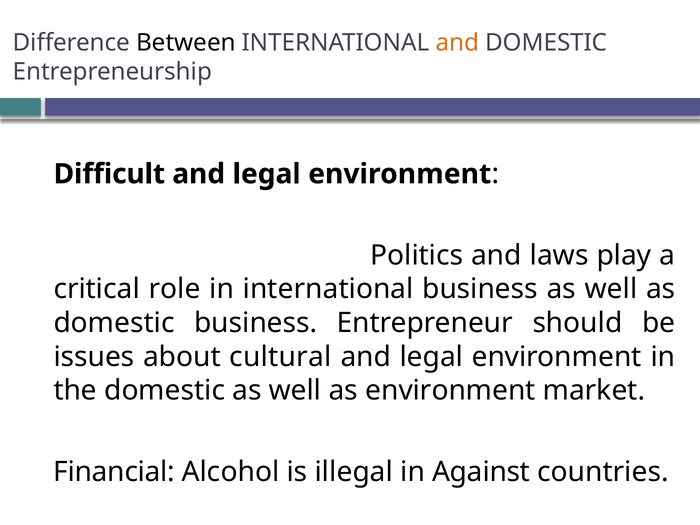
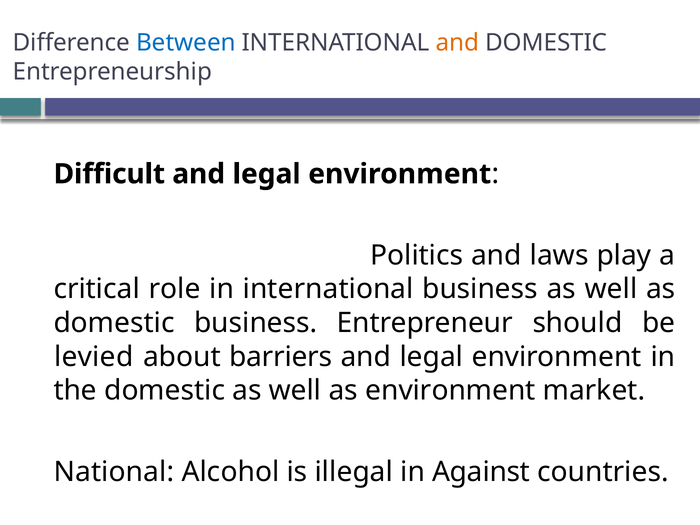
Between colour: black -> blue
issues: issues -> levied
cultural: cultural -> barriers
Financial: Financial -> National
